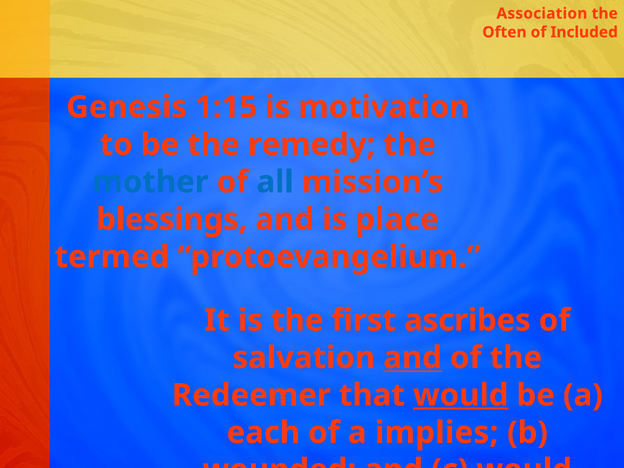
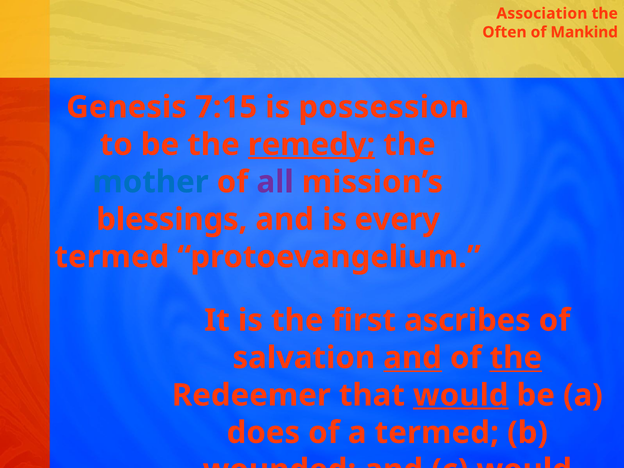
Included: Included -> Mankind
1:15: 1:15 -> 7:15
motivation: motivation -> possession
remedy underline: none -> present
all colour: blue -> purple
place: place -> every
the at (516, 358) underline: none -> present
each: each -> does
a implies: implies -> termed
